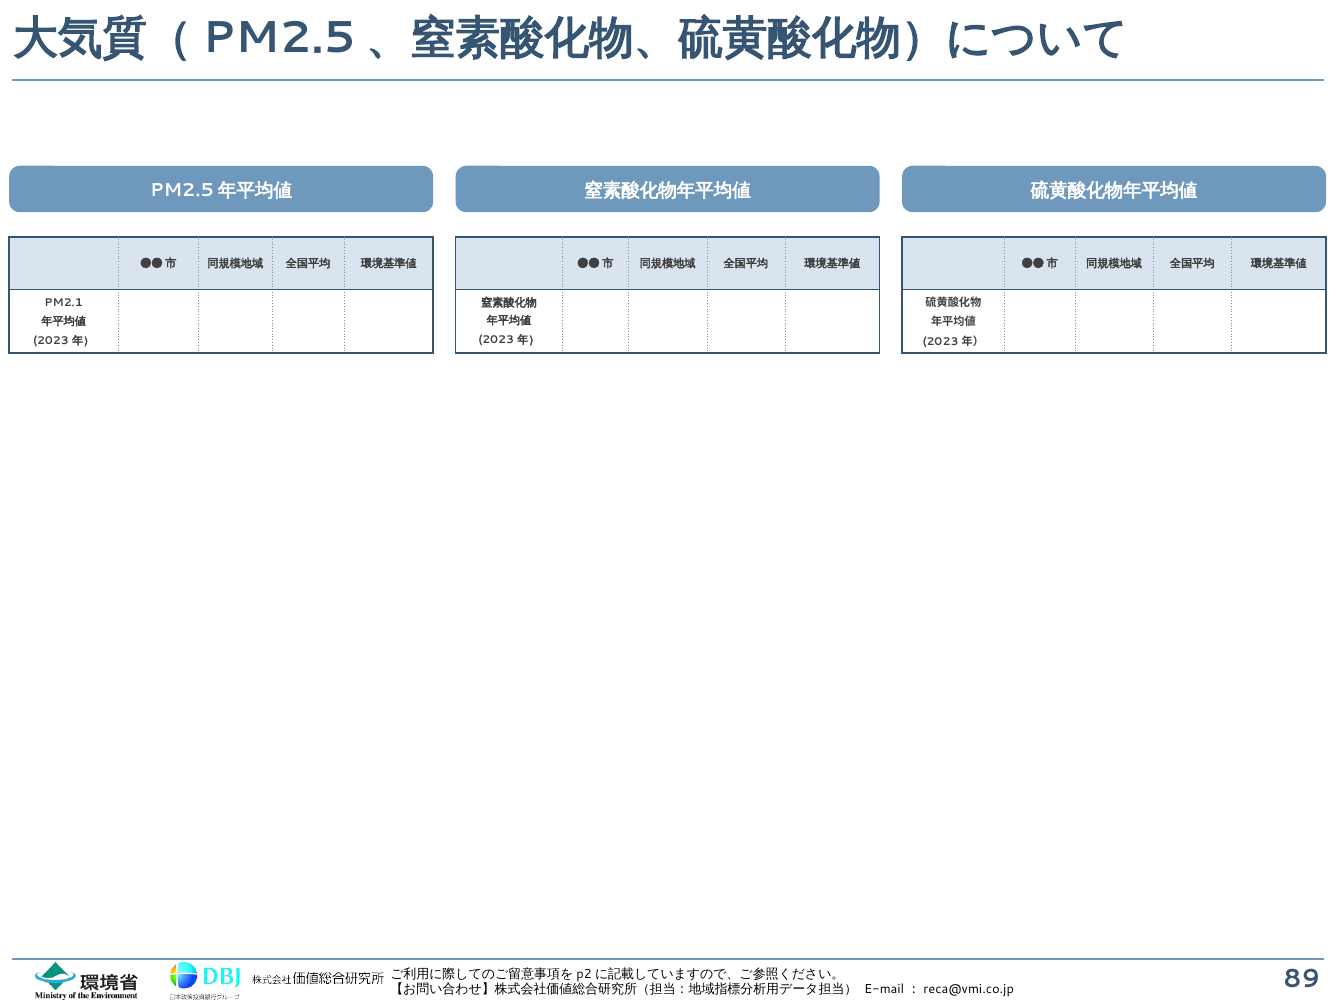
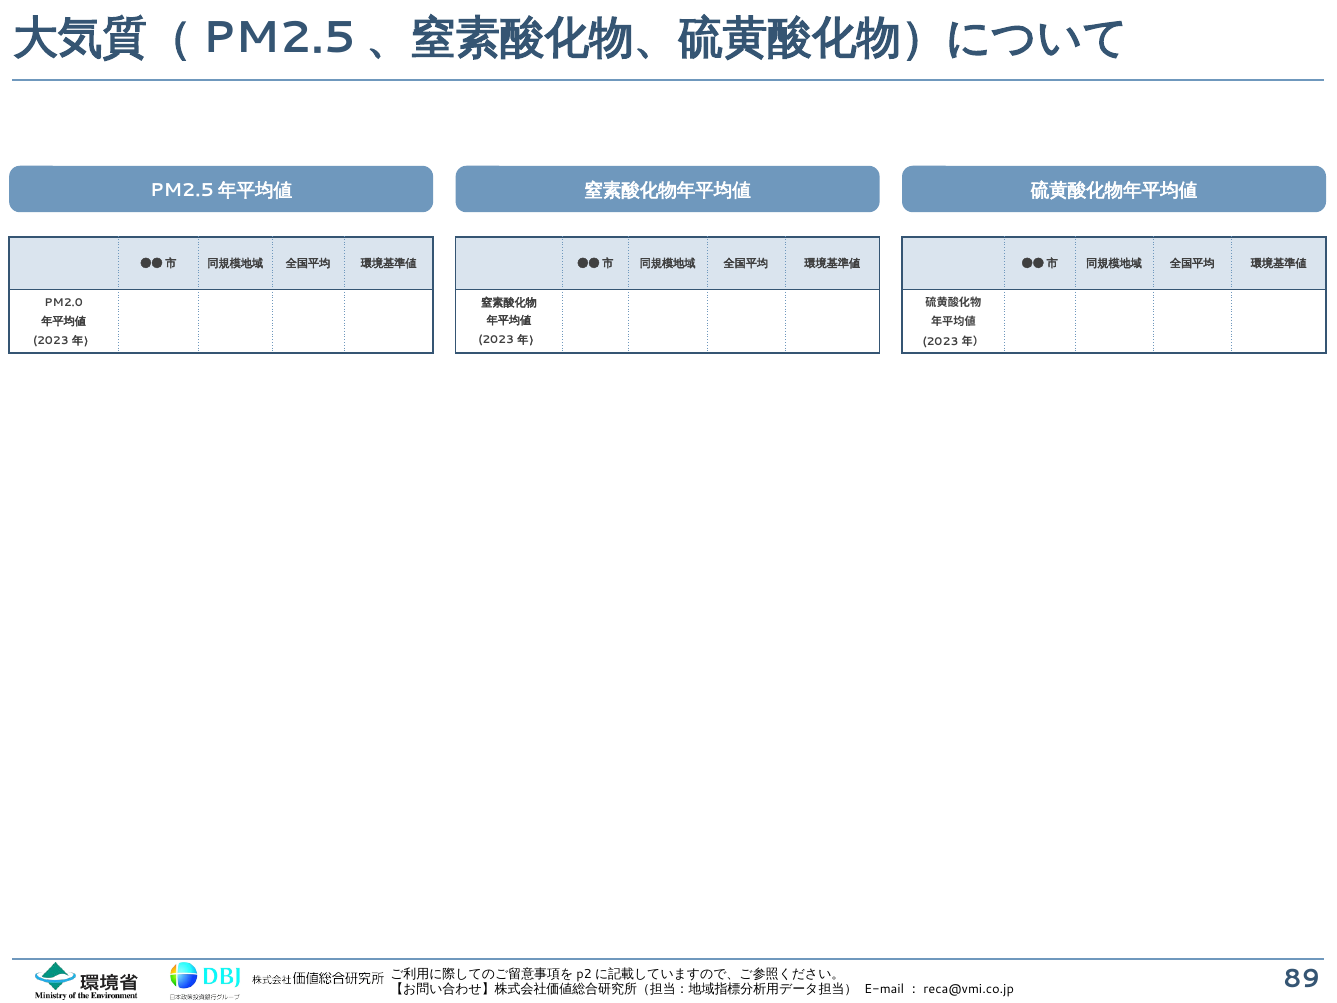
PM2.1: PM2.1 -> PM2.0
